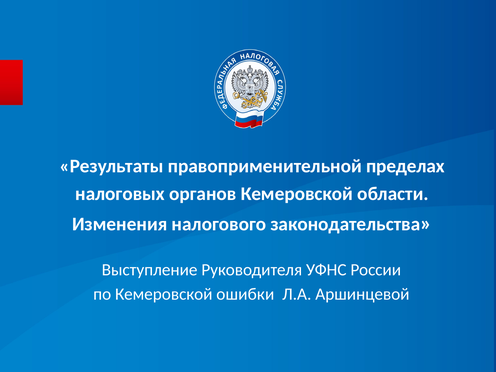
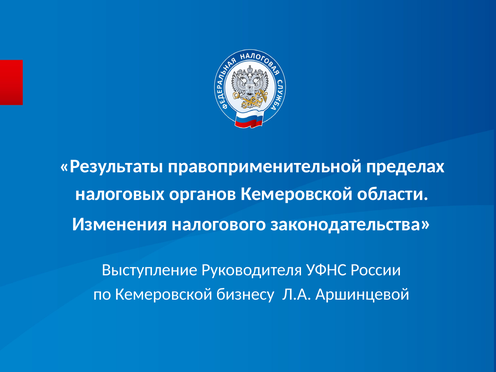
ошибки: ошибки -> бизнесу
